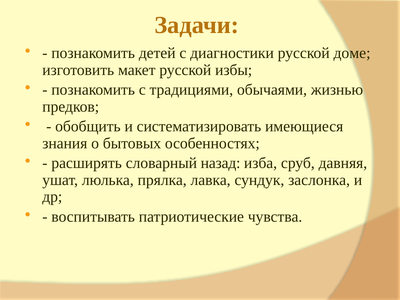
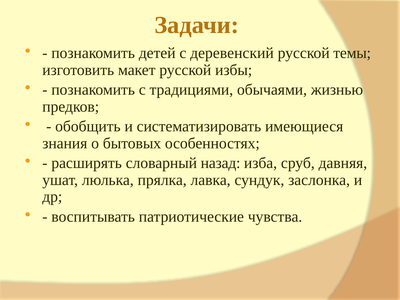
диагностики: диагностики -> деревенский
доме: доме -> темы
